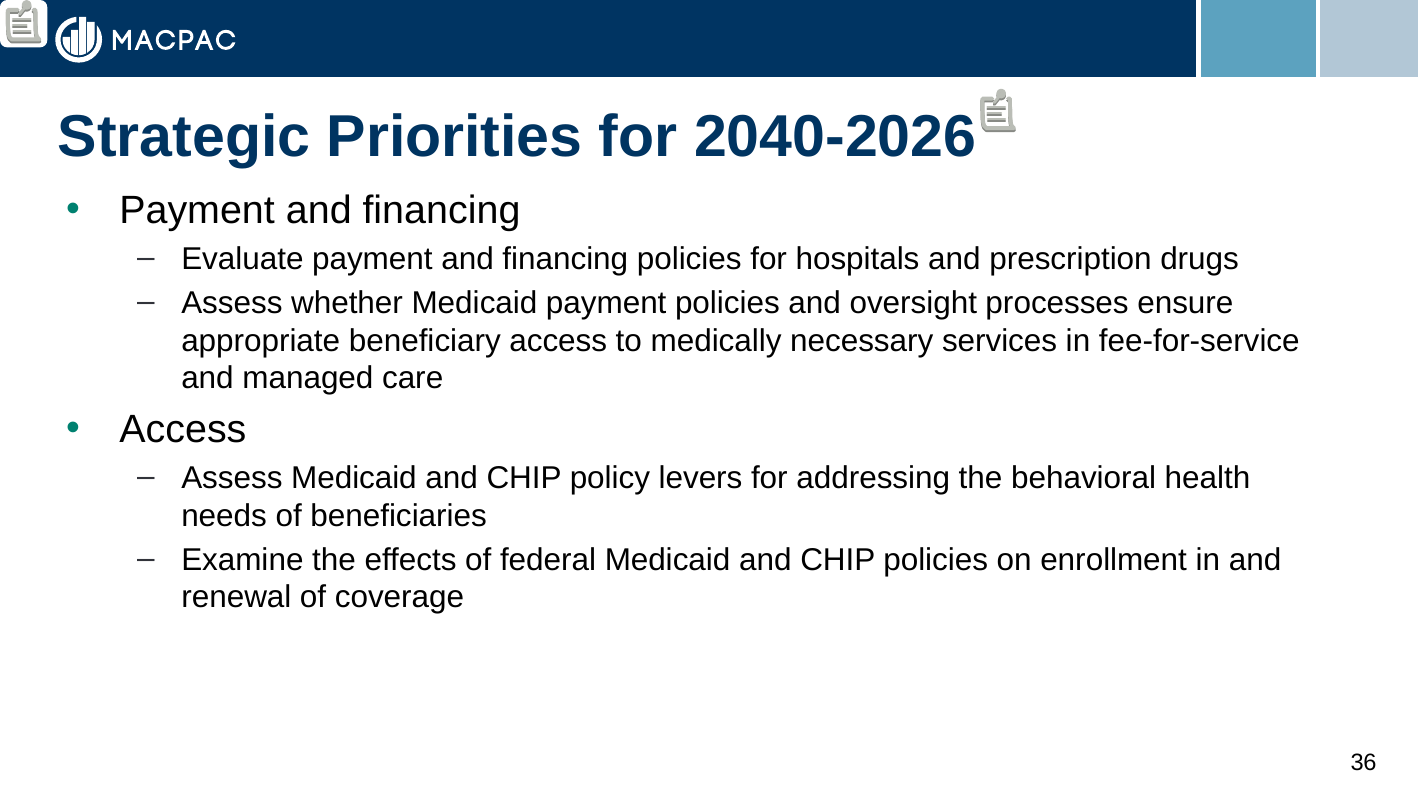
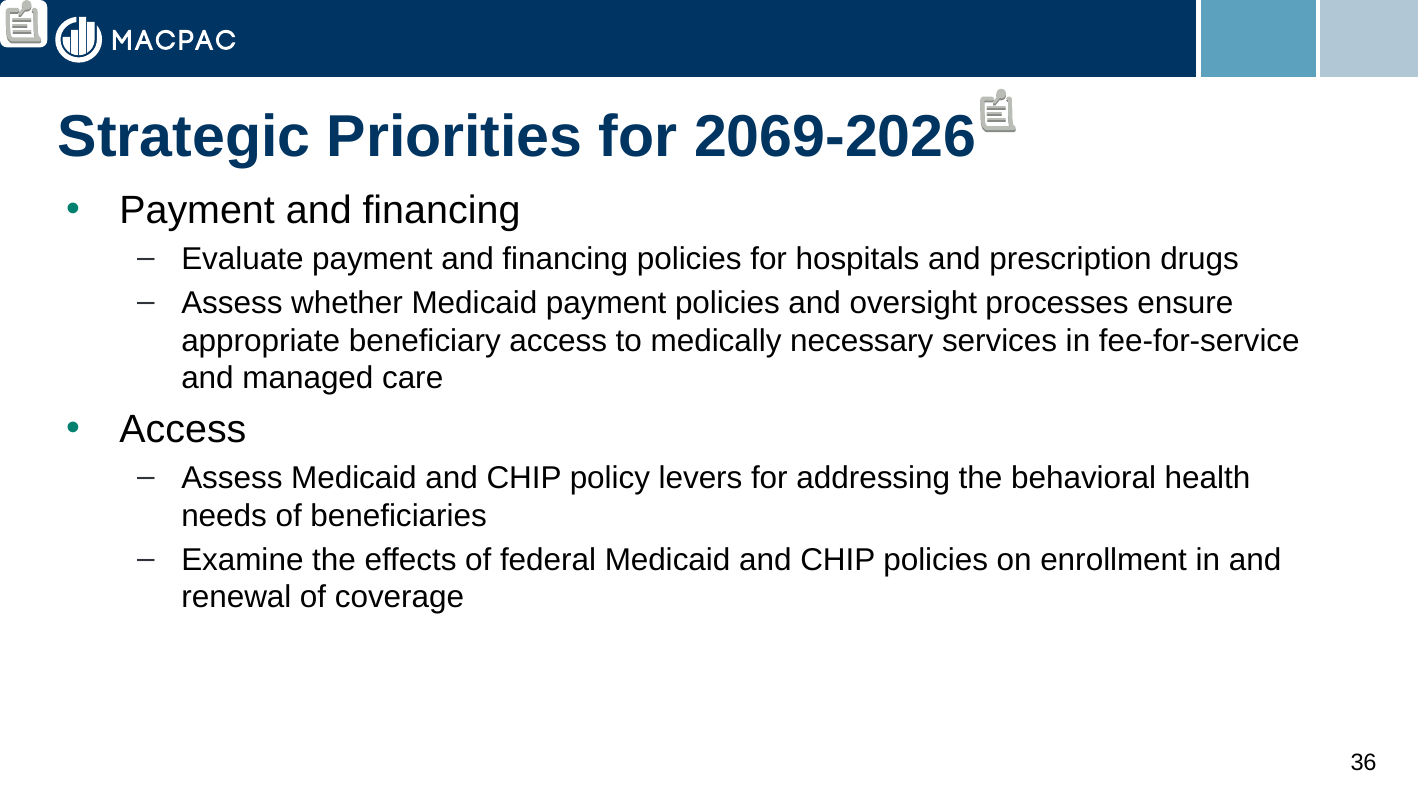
2040-2026: 2040-2026 -> 2069-2026
